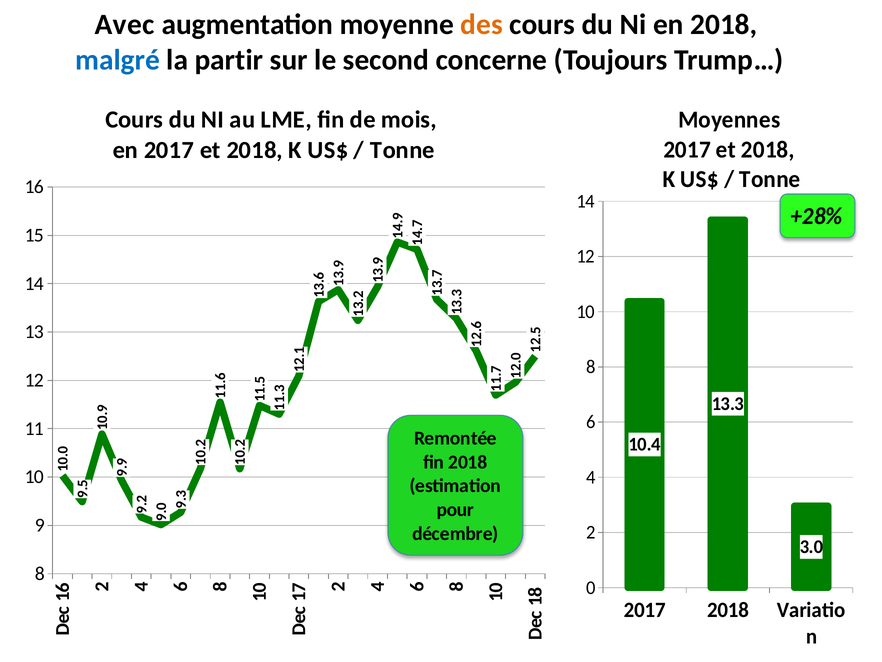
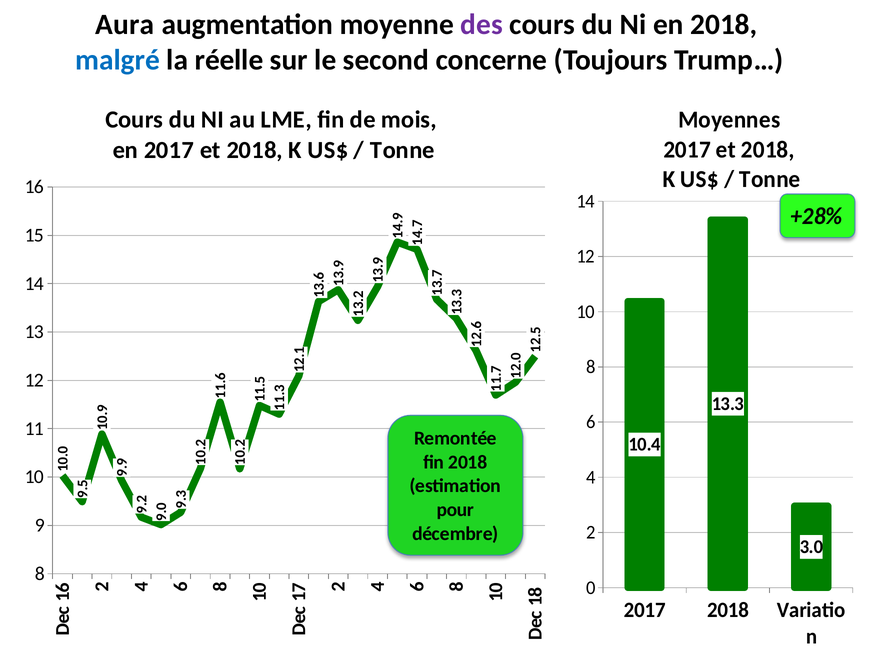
Avec: Avec -> Aura
des colour: orange -> purple
partir: partir -> réelle
